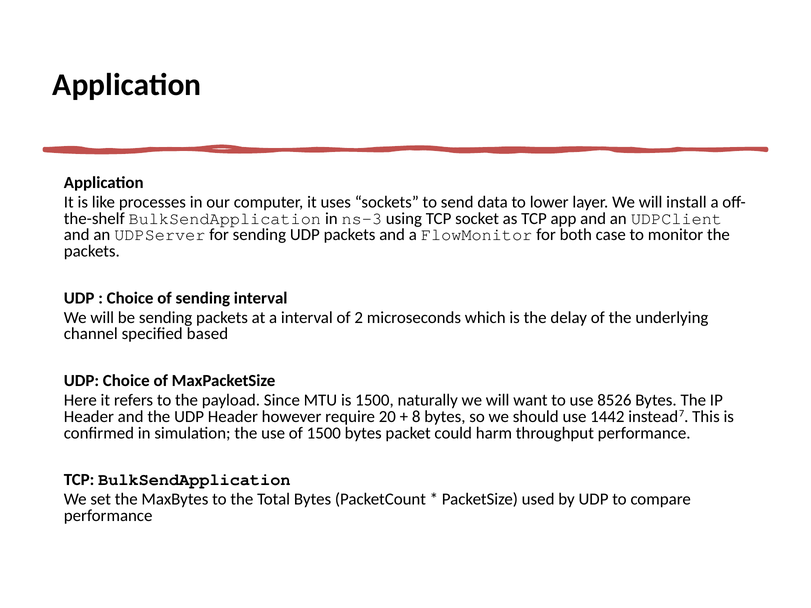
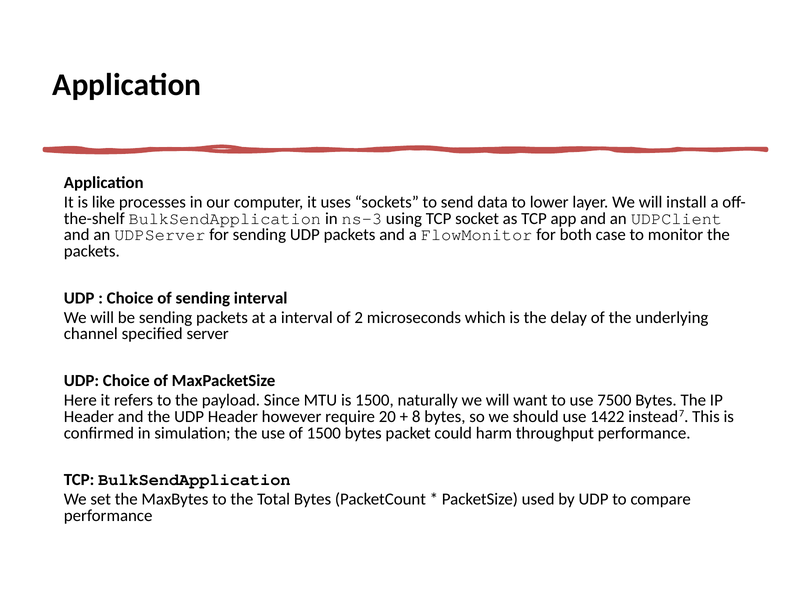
based: based -> server
8526: 8526 -> 7500
1442: 1442 -> 1422
